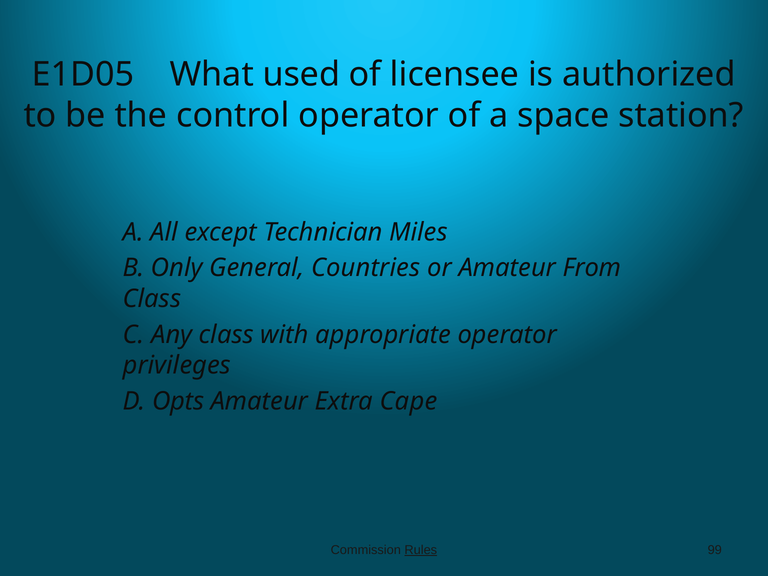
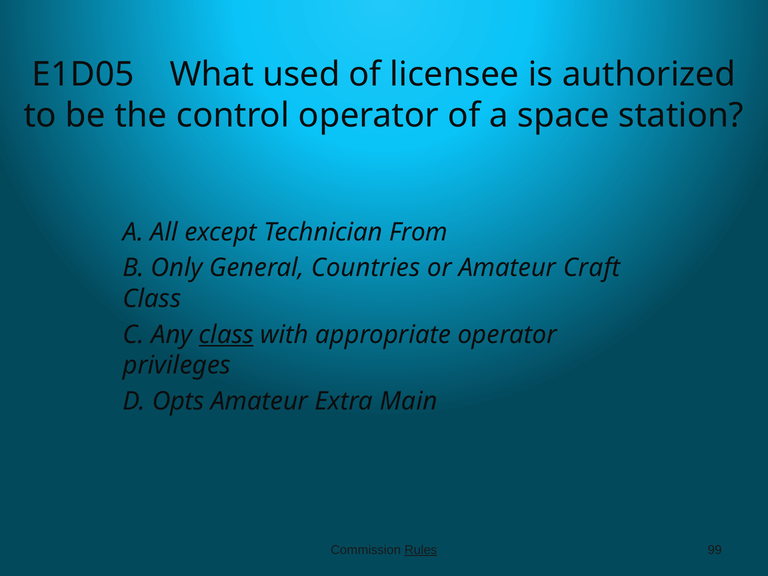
Miles: Miles -> From
From: From -> Craft
class at (226, 335) underline: none -> present
Cape: Cape -> Main
